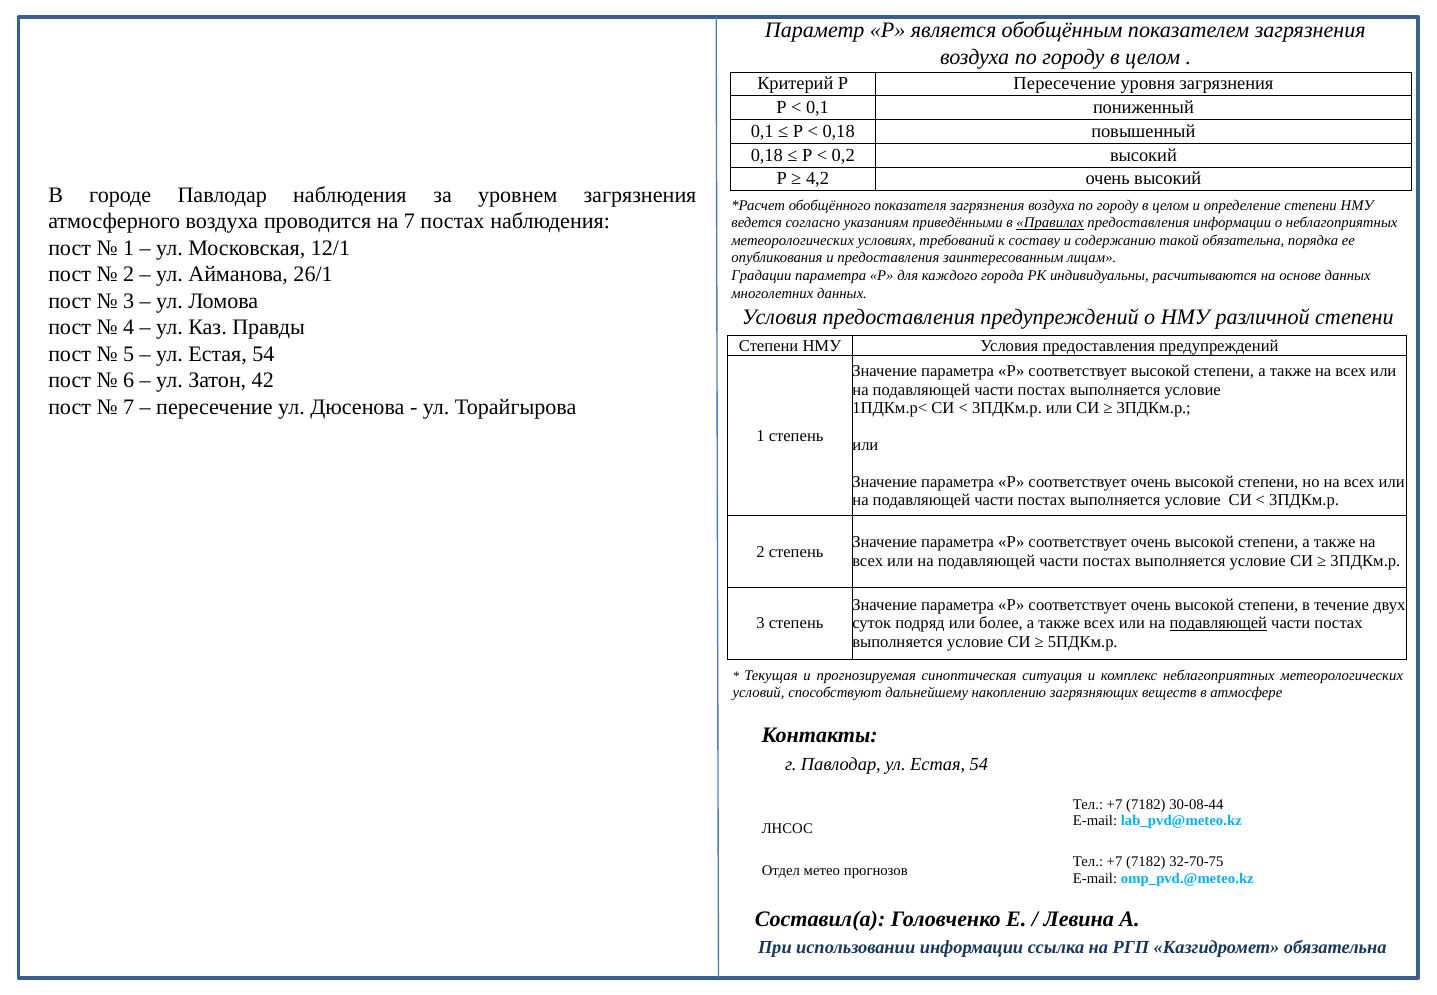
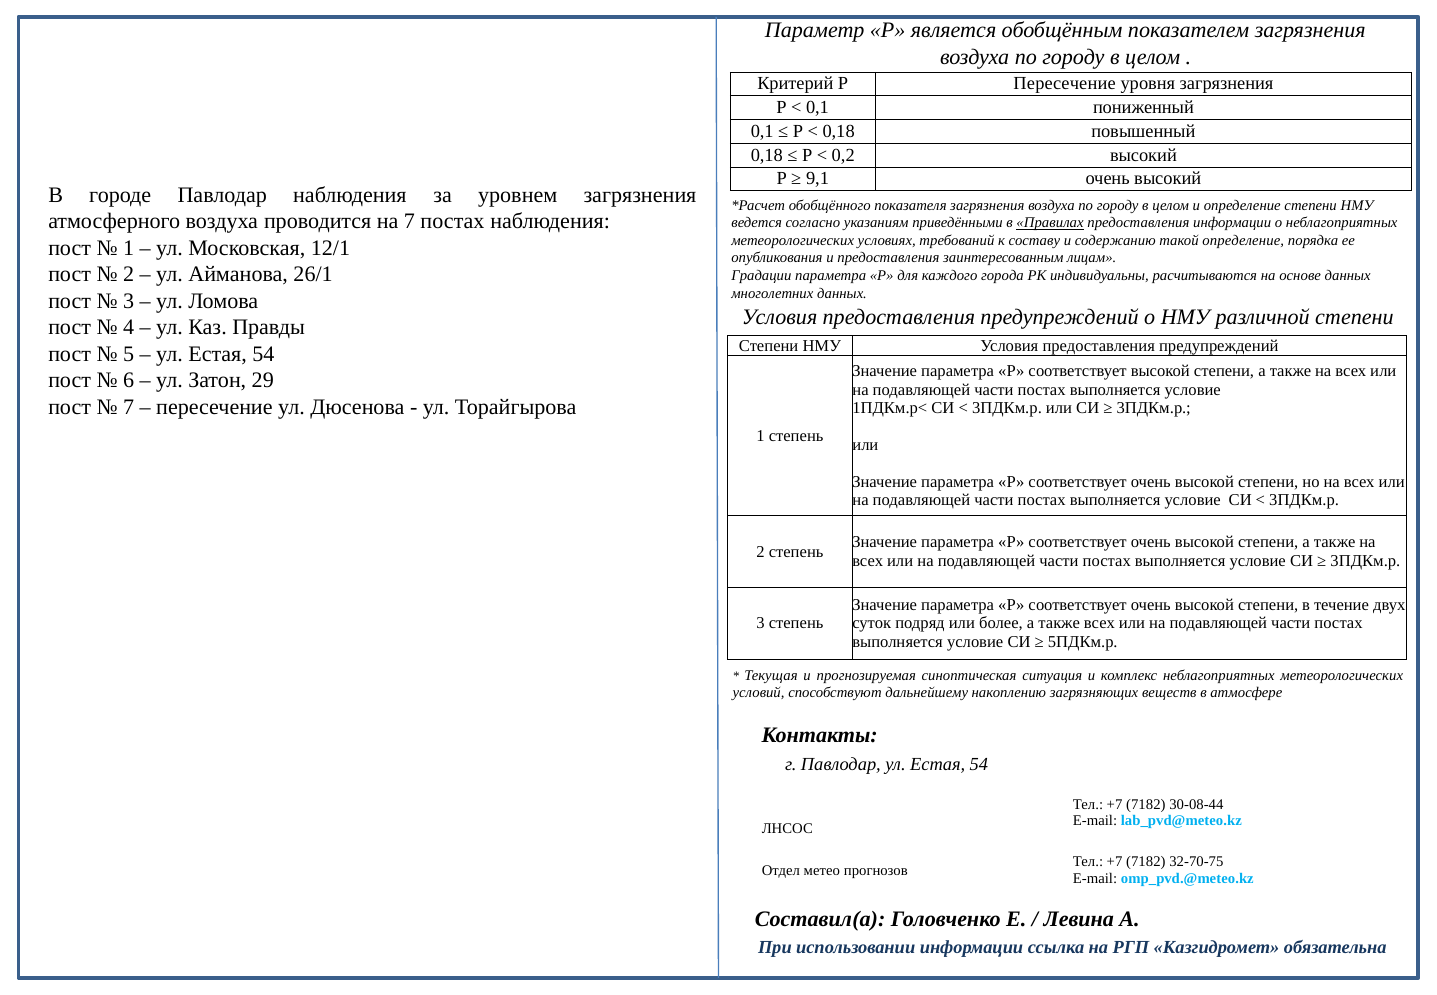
4,2: 4,2 -> 9,1
такой обязательна: обязательна -> определение
42: 42 -> 29
подавляющей at (1218, 623) underline: present -> none
